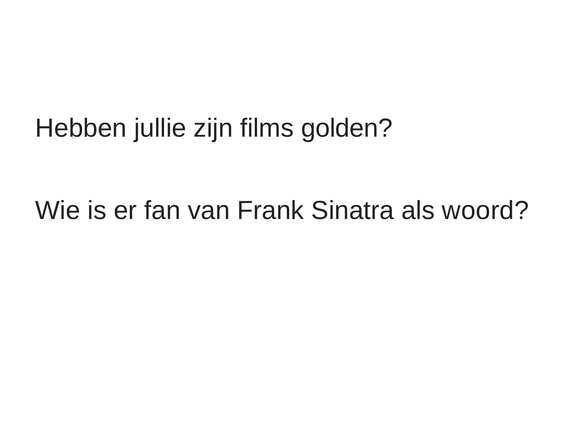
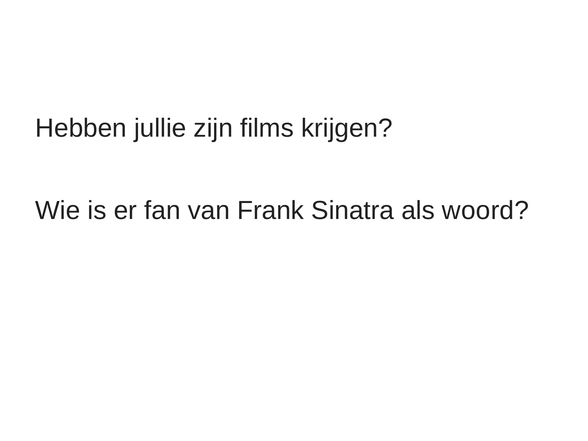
golden: golden -> krijgen
